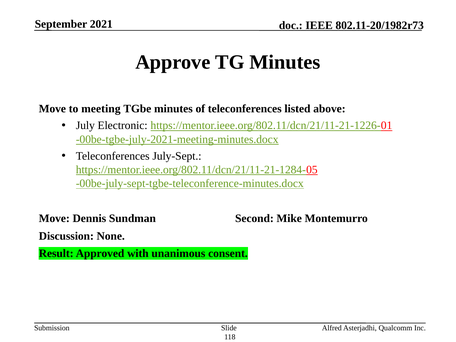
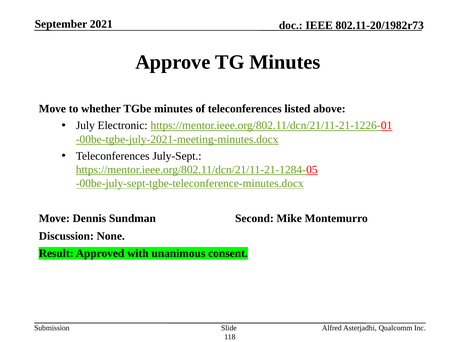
meeting: meeting -> whether
